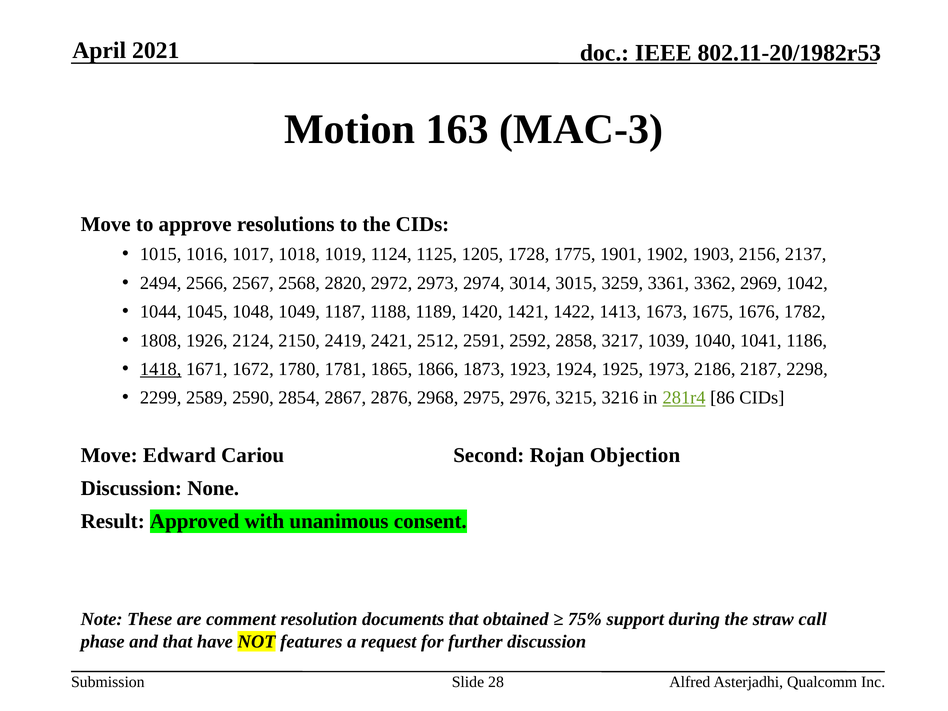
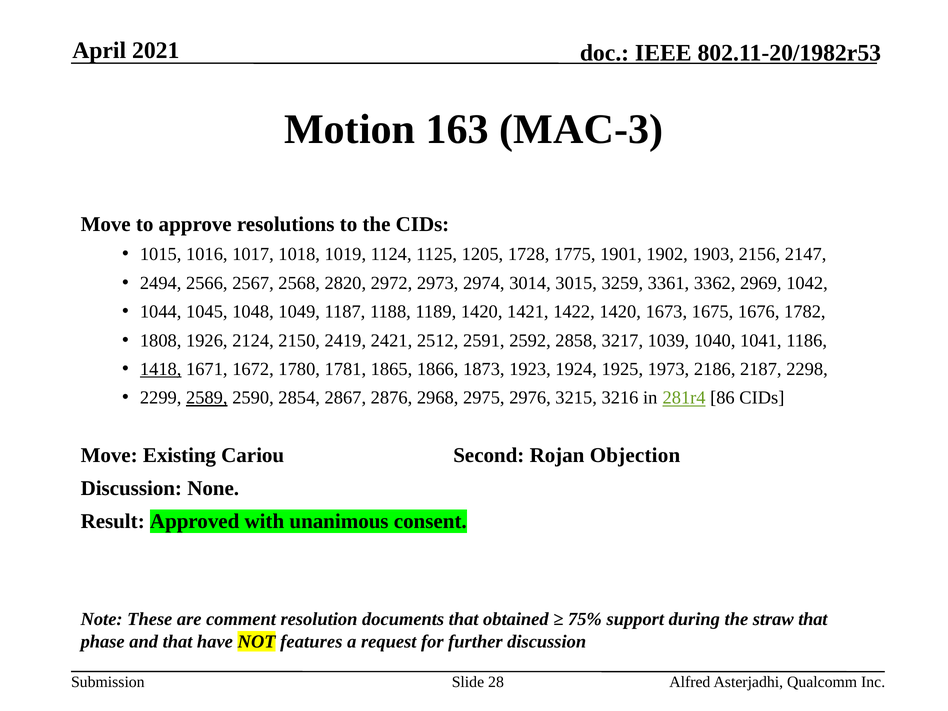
2137: 2137 -> 2147
1422 1413: 1413 -> 1420
2589 underline: none -> present
Edward: Edward -> Existing
straw call: call -> that
